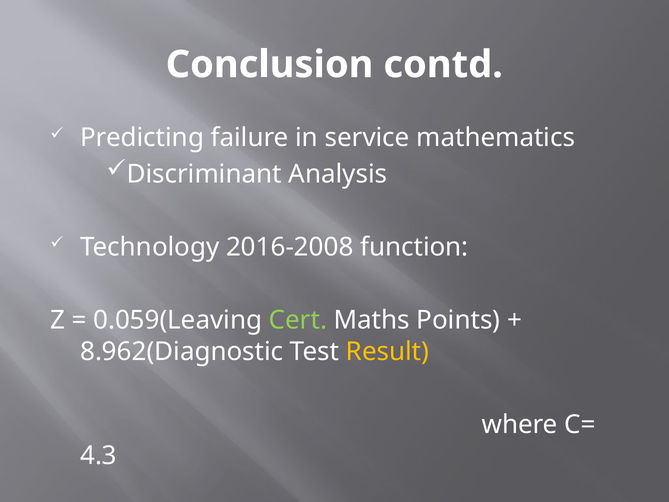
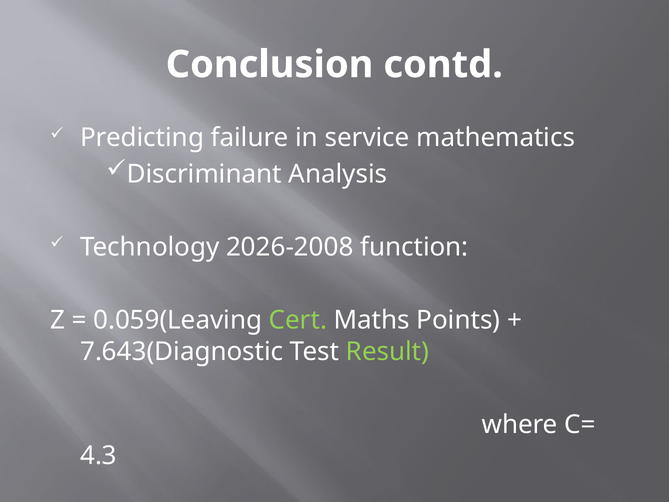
2016-2008: 2016-2008 -> 2026-2008
8.962(Diagnostic: 8.962(Diagnostic -> 7.643(Diagnostic
Result colour: yellow -> light green
